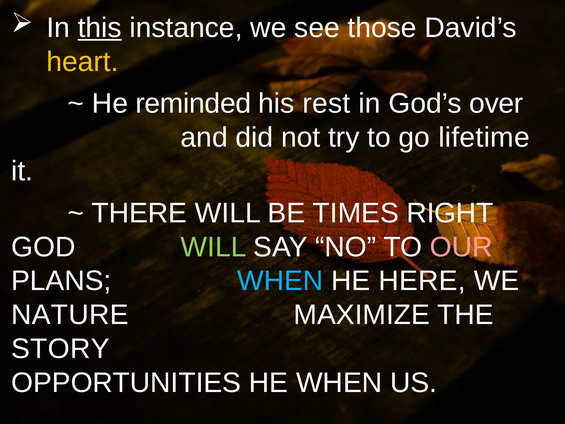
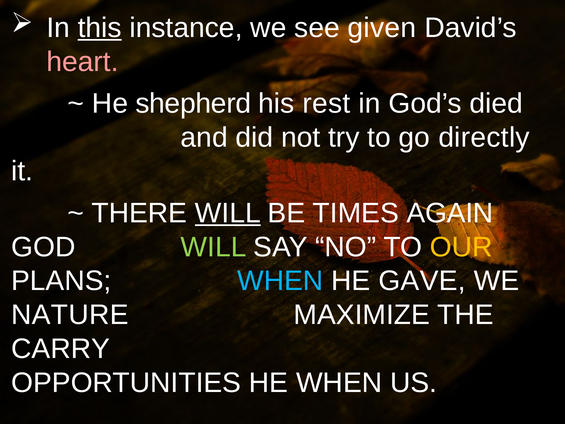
those: those -> given
heart colour: yellow -> pink
reminded: reminded -> shepherd
over: over -> died
lifetime: lifetime -> directly
WILL at (228, 213) underline: none -> present
RIGHT: RIGHT -> AGAIN
OUR colour: pink -> yellow
HERE: HERE -> GAVE
STORY: STORY -> CARRY
